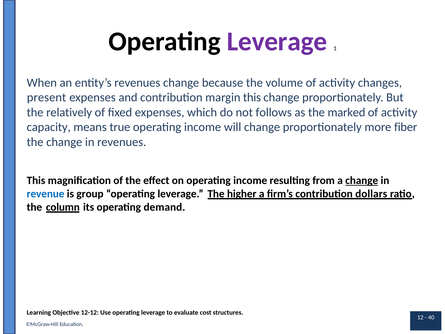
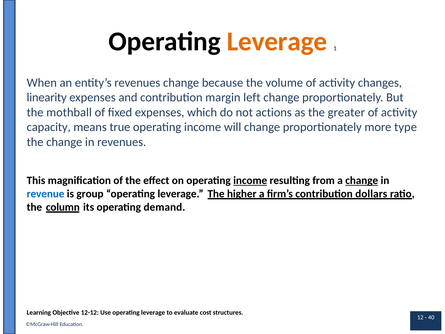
Leverage at (277, 42) colour: purple -> orange
present: present -> linearity
margin this: this -> left
relatively: relatively -> mothball
follows: follows -> actions
marked: marked -> greater
fiber: fiber -> type
income at (250, 180) underline: none -> present
